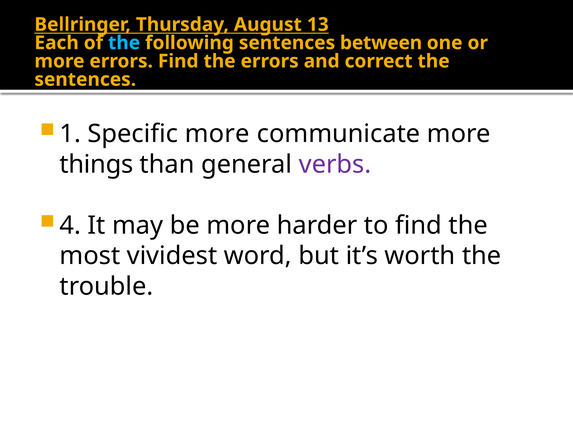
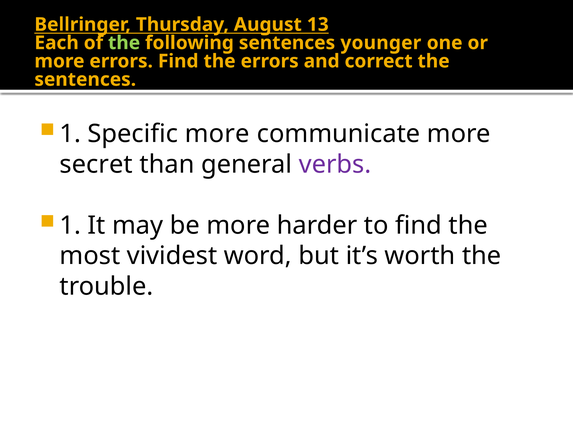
the at (124, 43) colour: light blue -> light green
between: between -> younger
things: things -> secret
4 at (70, 226): 4 -> 1
